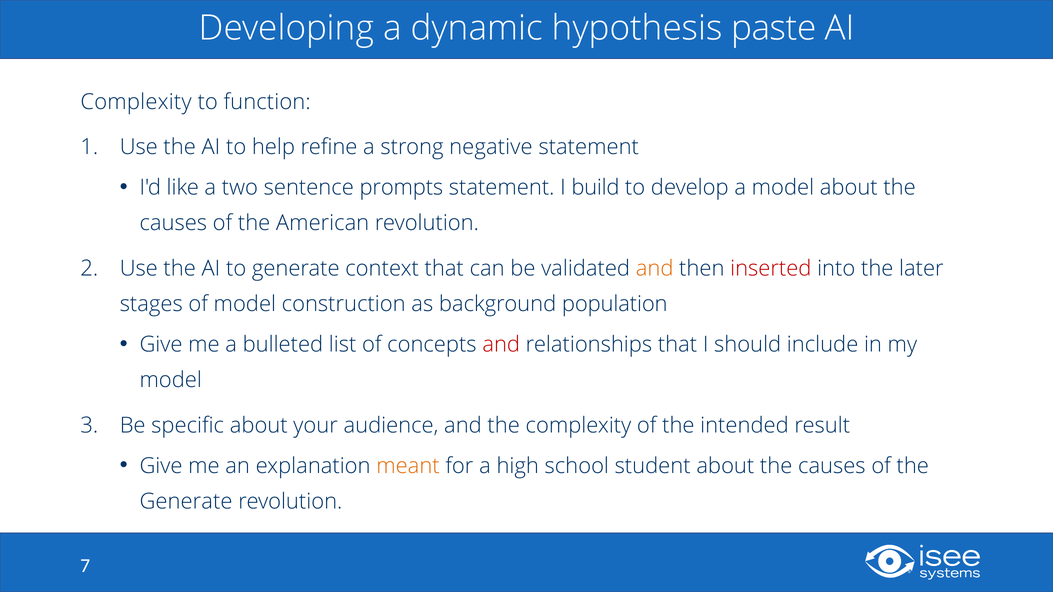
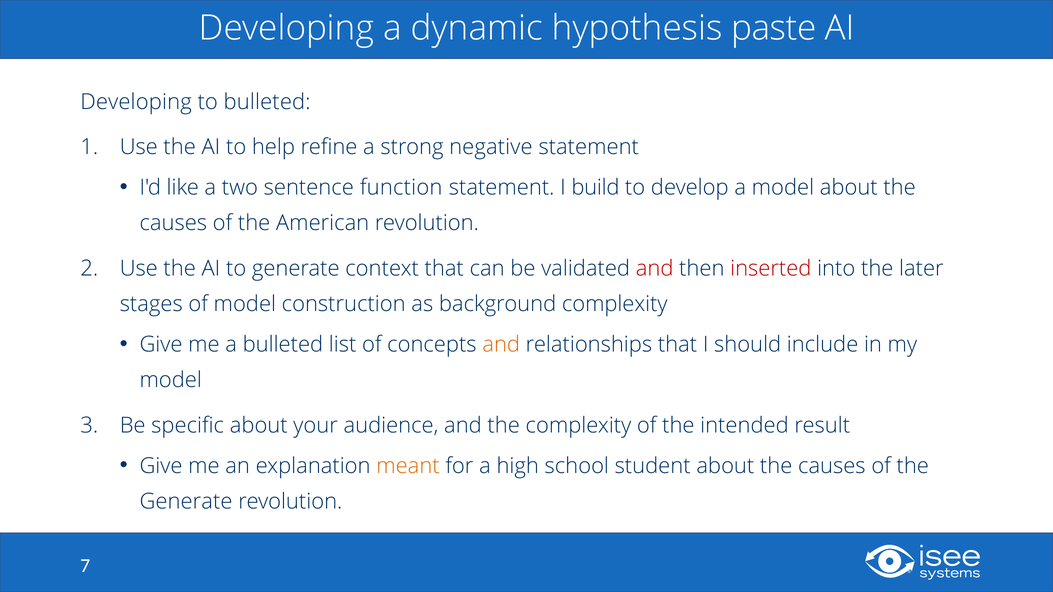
Complexity at (136, 102): Complexity -> Developing
to function: function -> bulleted
prompts: prompts -> function
and at (655, 269) colour: orange -> red
background population: population -> complexity
and at (501, 345) colour: red -> orange
